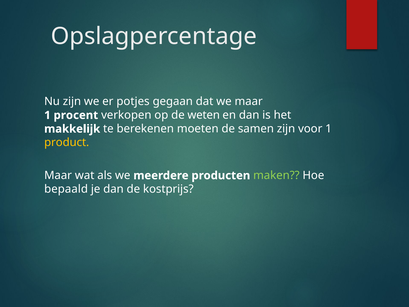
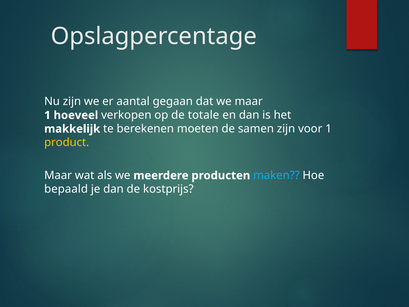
potjes: potjes -> aantal
procent: procent -> hoeveel
weten: weten -> totale
maken colour: light green -> light blue
